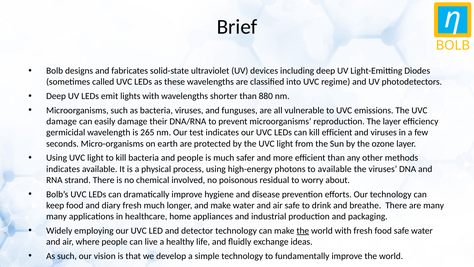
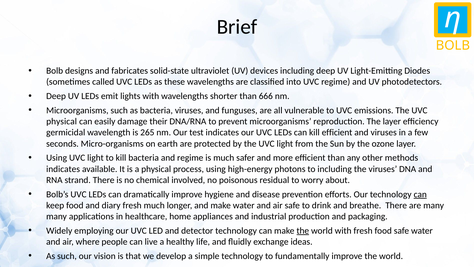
880: 880 -> 666
damage at (62, 121): damage -> physical
and people: people -> regime
to available: available -> including
can at (420, 194) underline: none -> present
